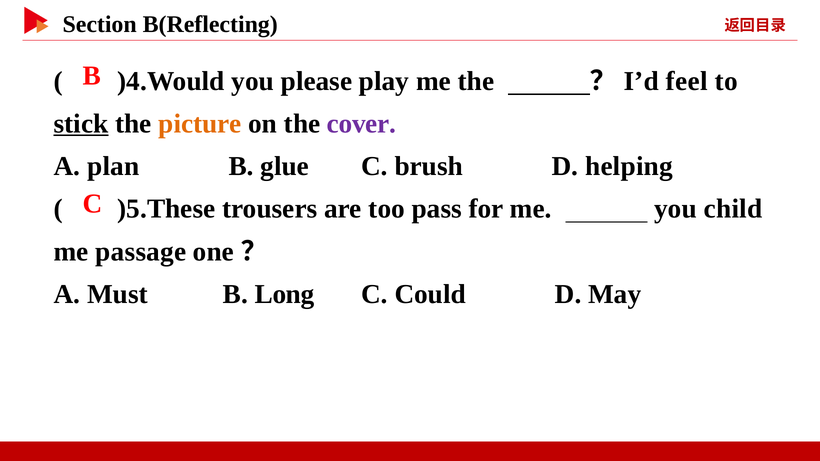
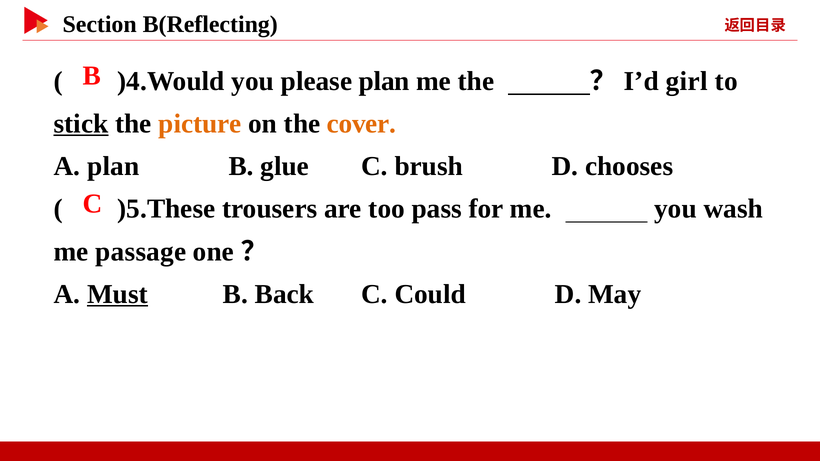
please play: play -> plan
feel: feel -> girl
cover colour: purple -> orange
helping: helping -> chooses
child: child -> wash
Must underline: none -> present
Long: Long -> Back
